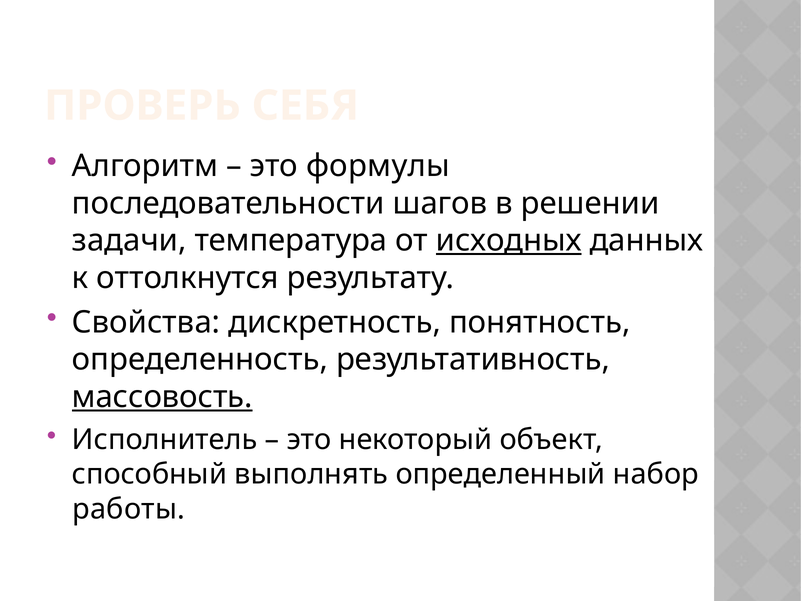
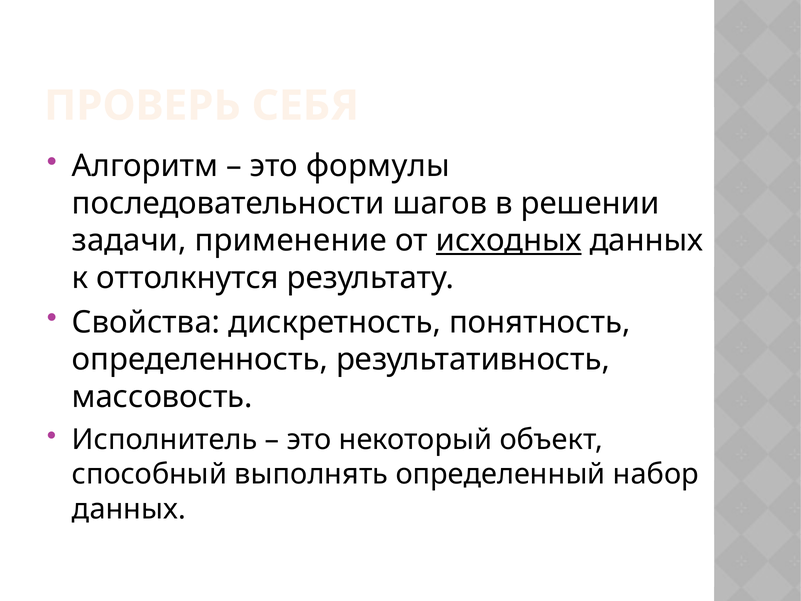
температура: температура -> применение
массовость underline: present -> none
работы at (129, 509): работы -> данных
